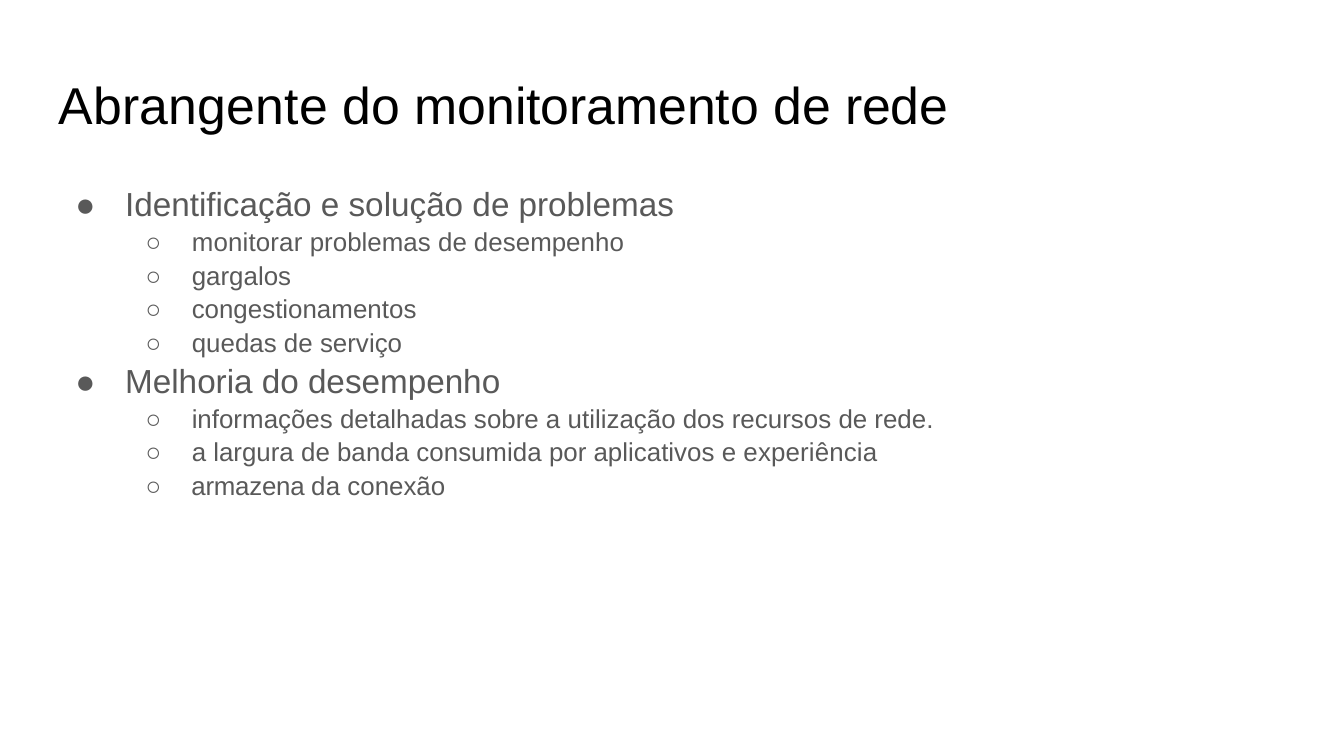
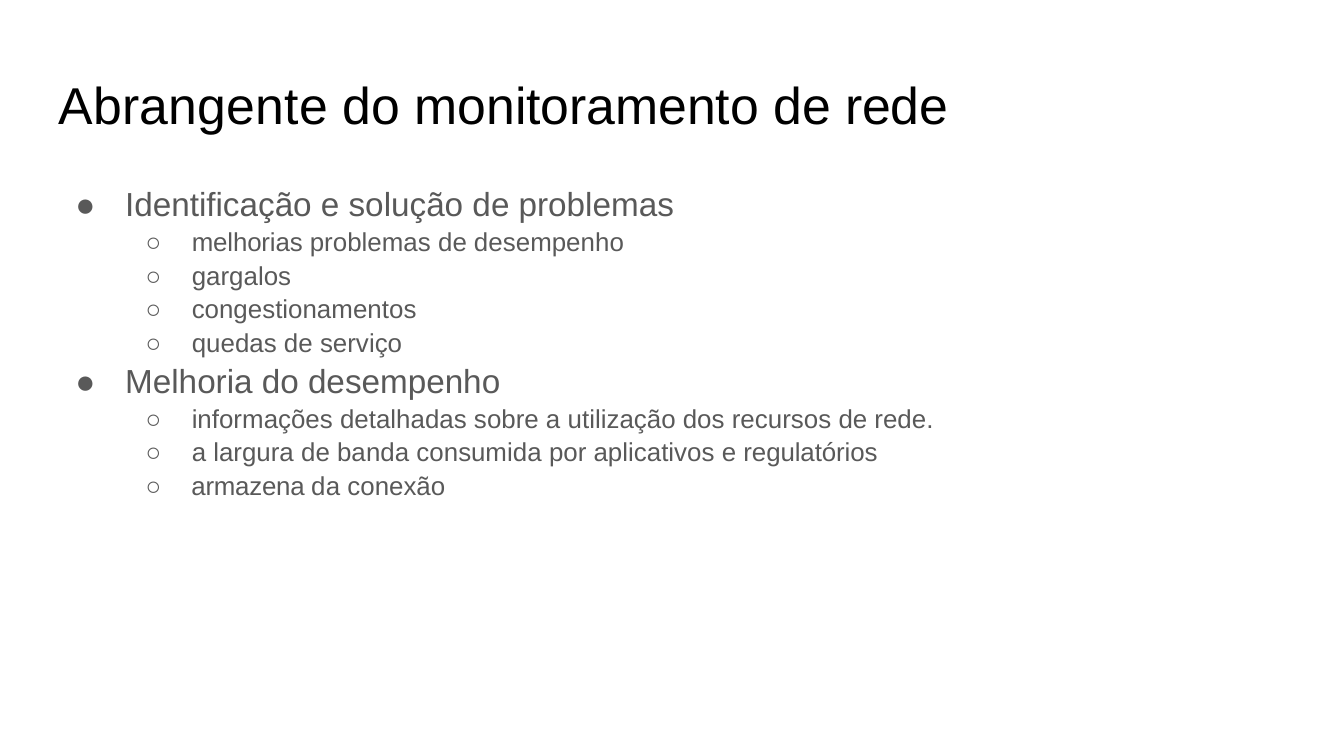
monitorar: monitorar -> melhorias
experiência: experiência -> regulatórios
